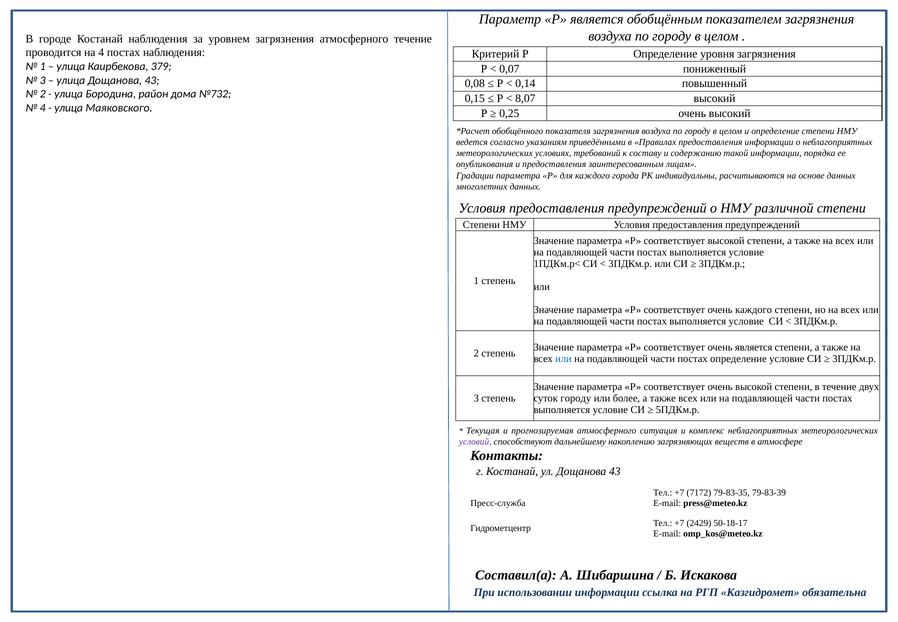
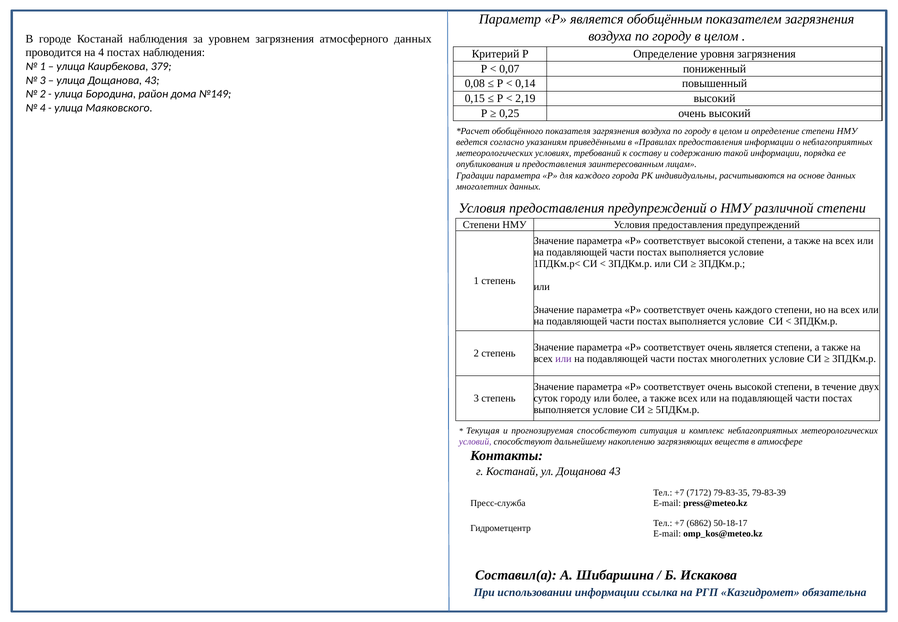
атмосферного течение: течение -> данных
№732: №732 -> №149
8,07: 8,07 -> 2,19
или at (564, 359) colour: blue -> purple
постах определение: определение -> многолетних
прогнозируемая атмосферного: атмосферного -> способствуют
2429: 2429 -> 6862
